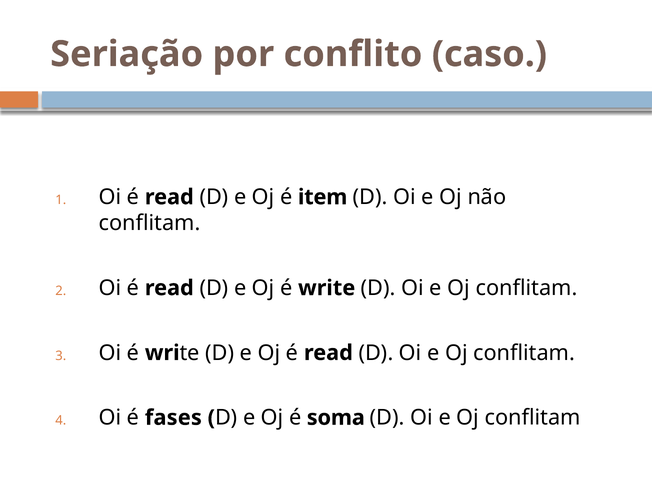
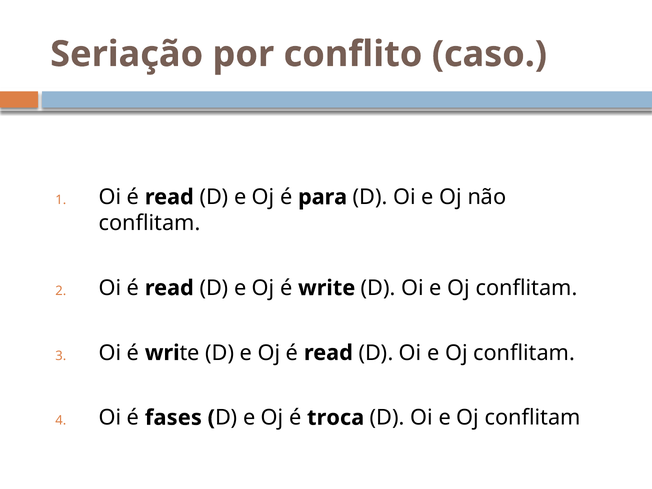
item: item -> para
soma: soma -> troca
